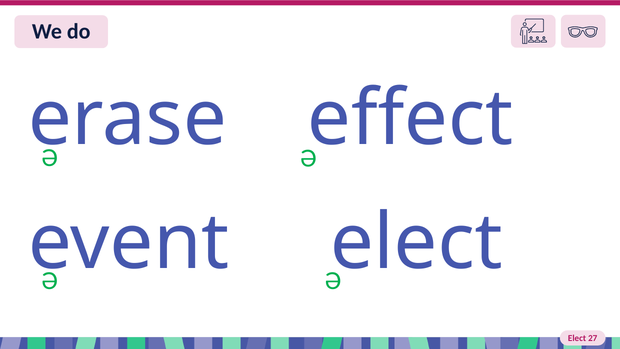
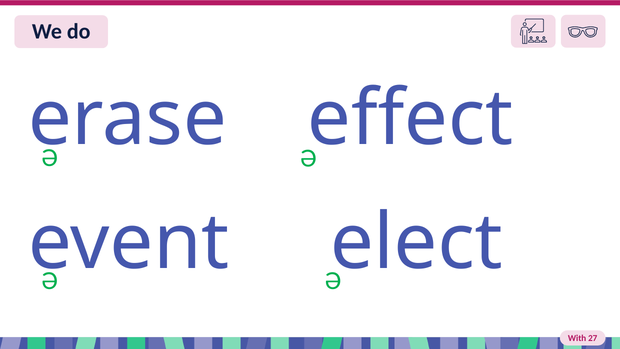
Elect at (577, 338): Elect -> With
